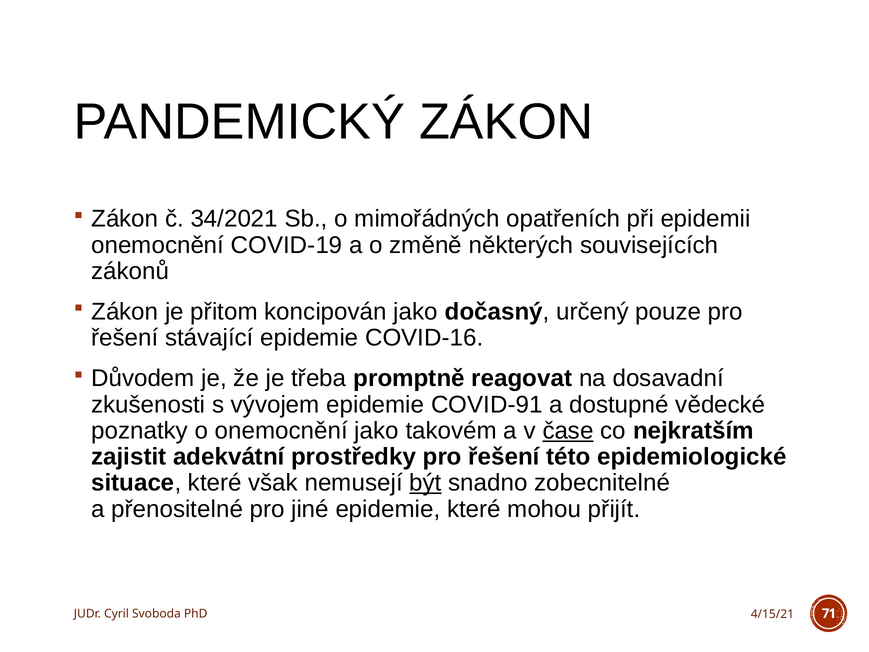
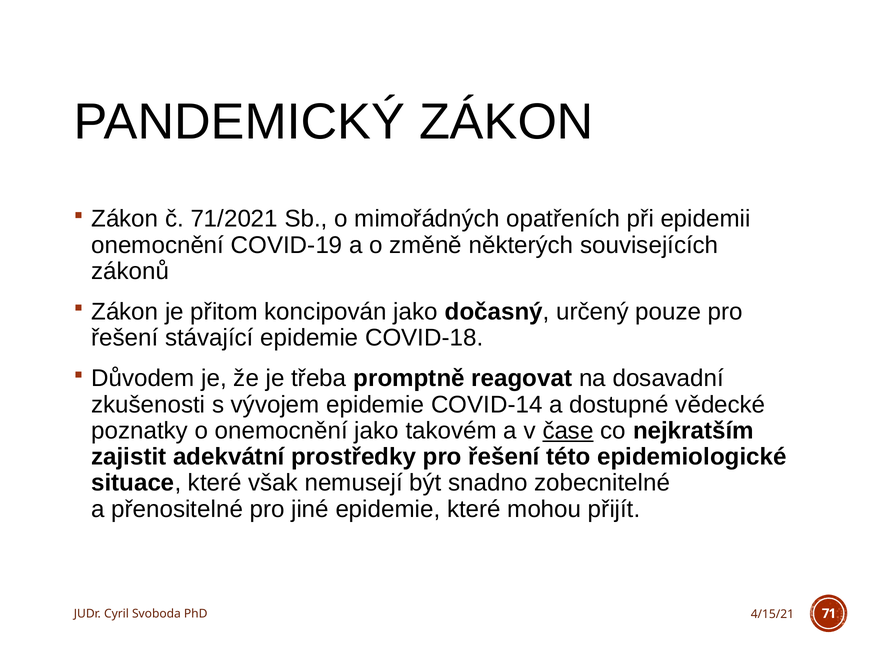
34/2021: 34/2021 -> 71/2021
COVID-16: COVID-16 -> COVID-18
COVID-91: COVID-91 -> COVID-14
být underline: present -> none
